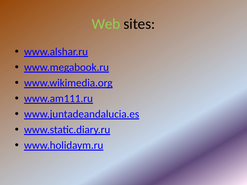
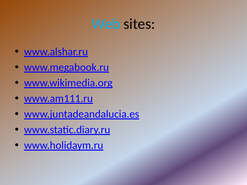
Web colour: light green -> light blue
